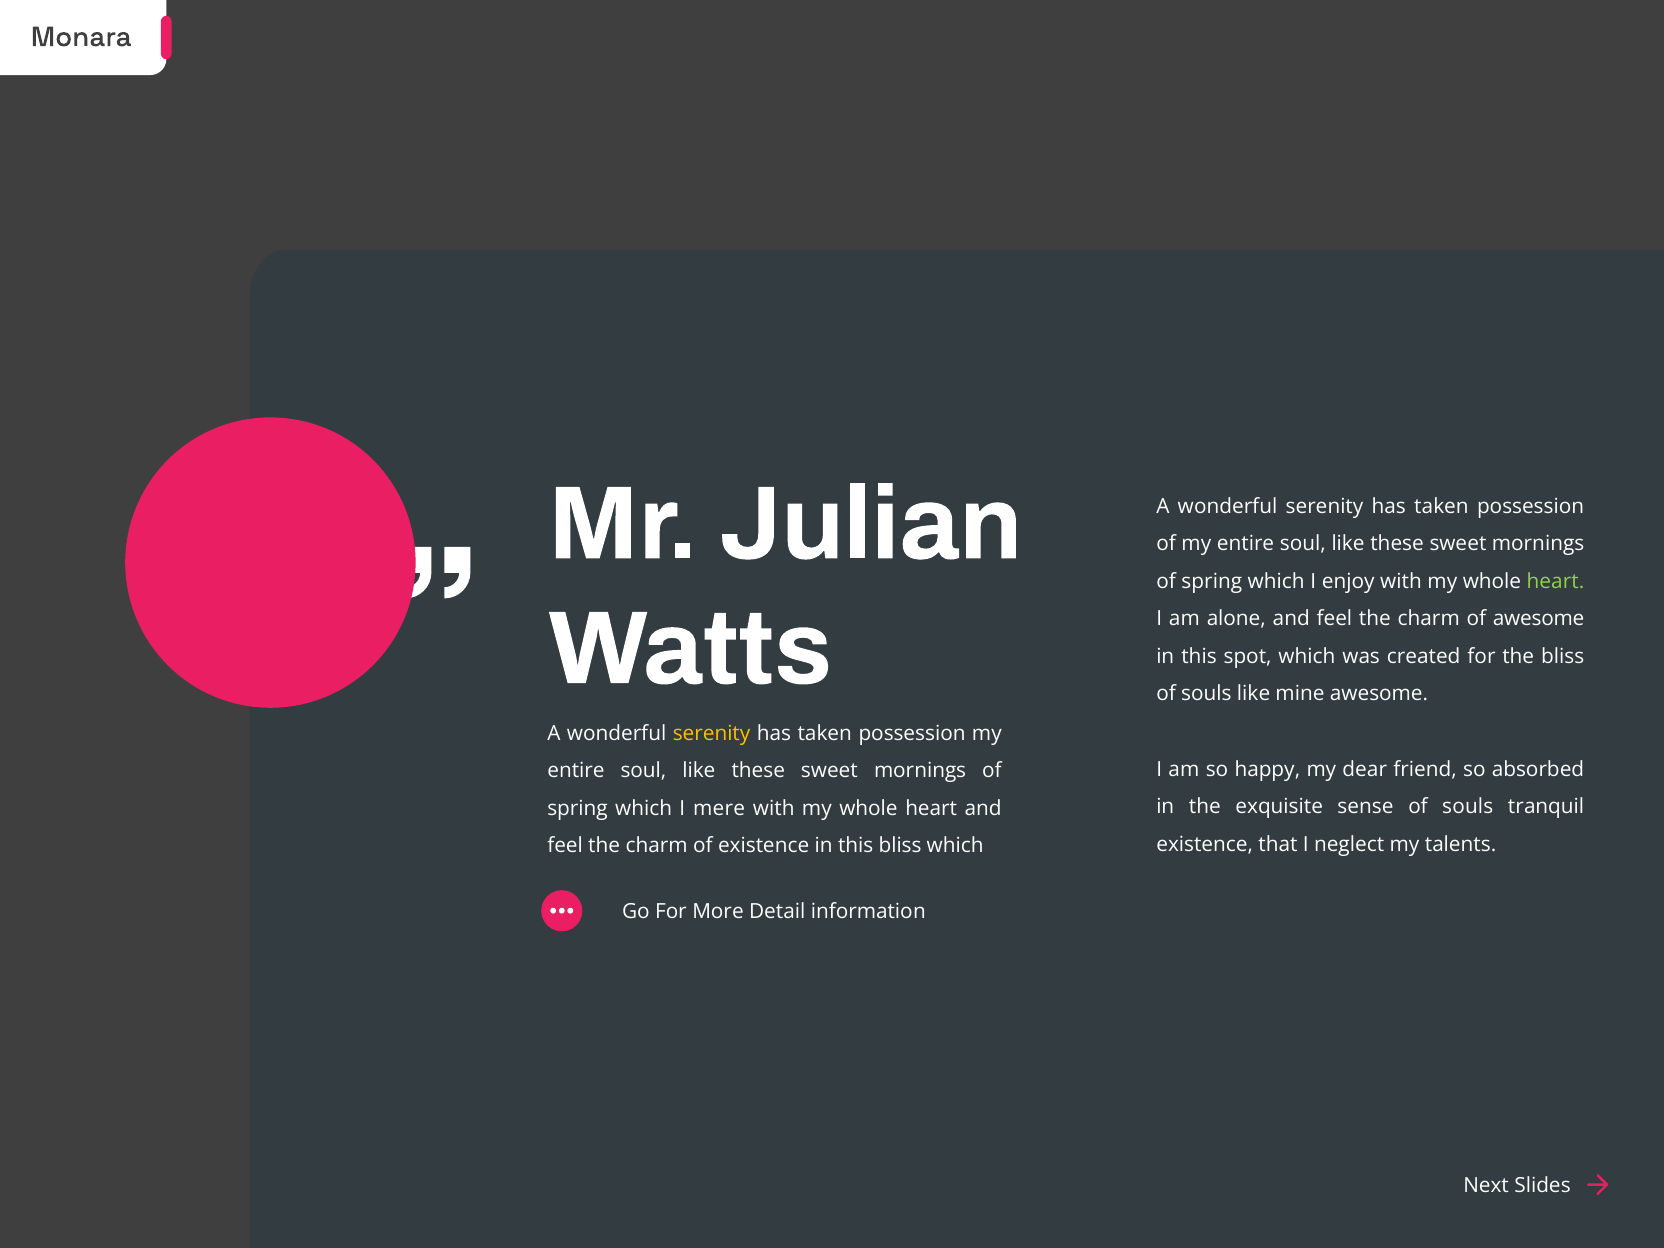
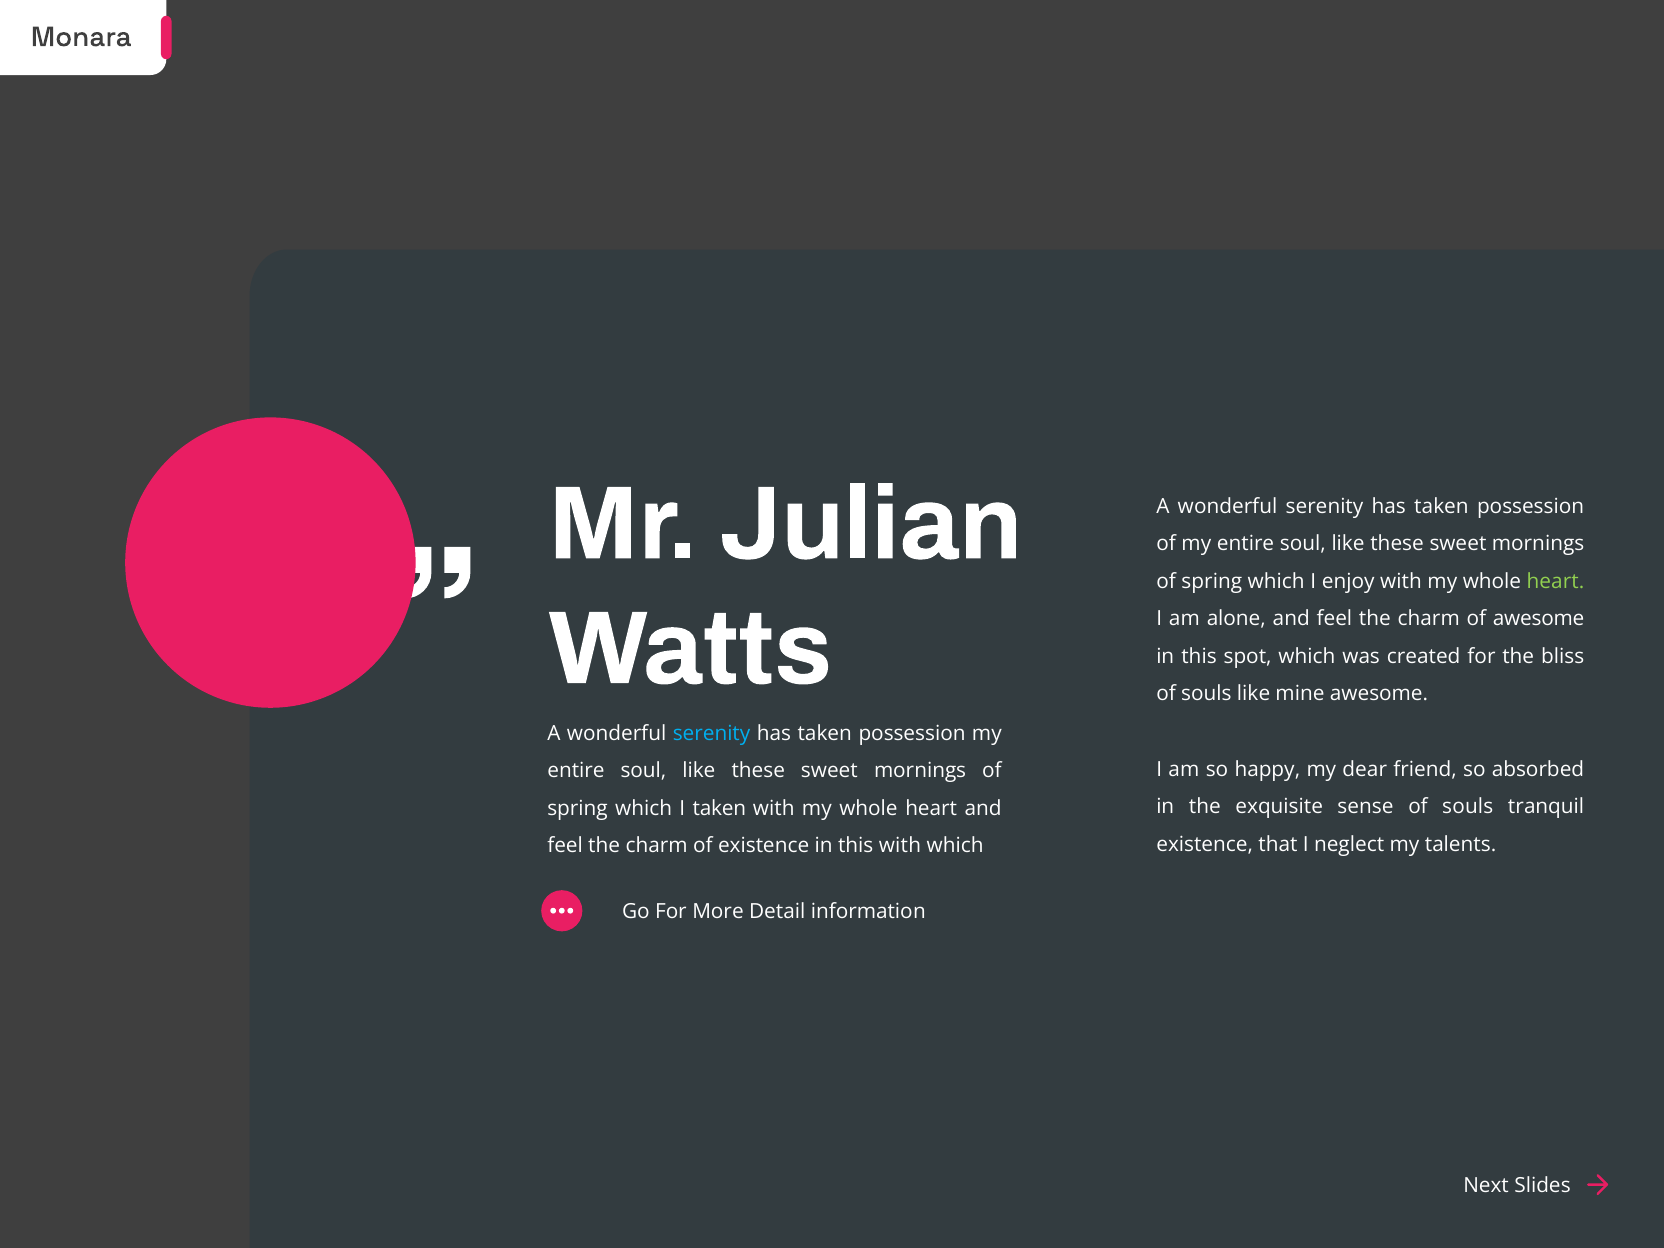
serenity at (712, 733) colour: yellow -> light blue
I mere: mere -> taken
this bliss: bliss -> with
